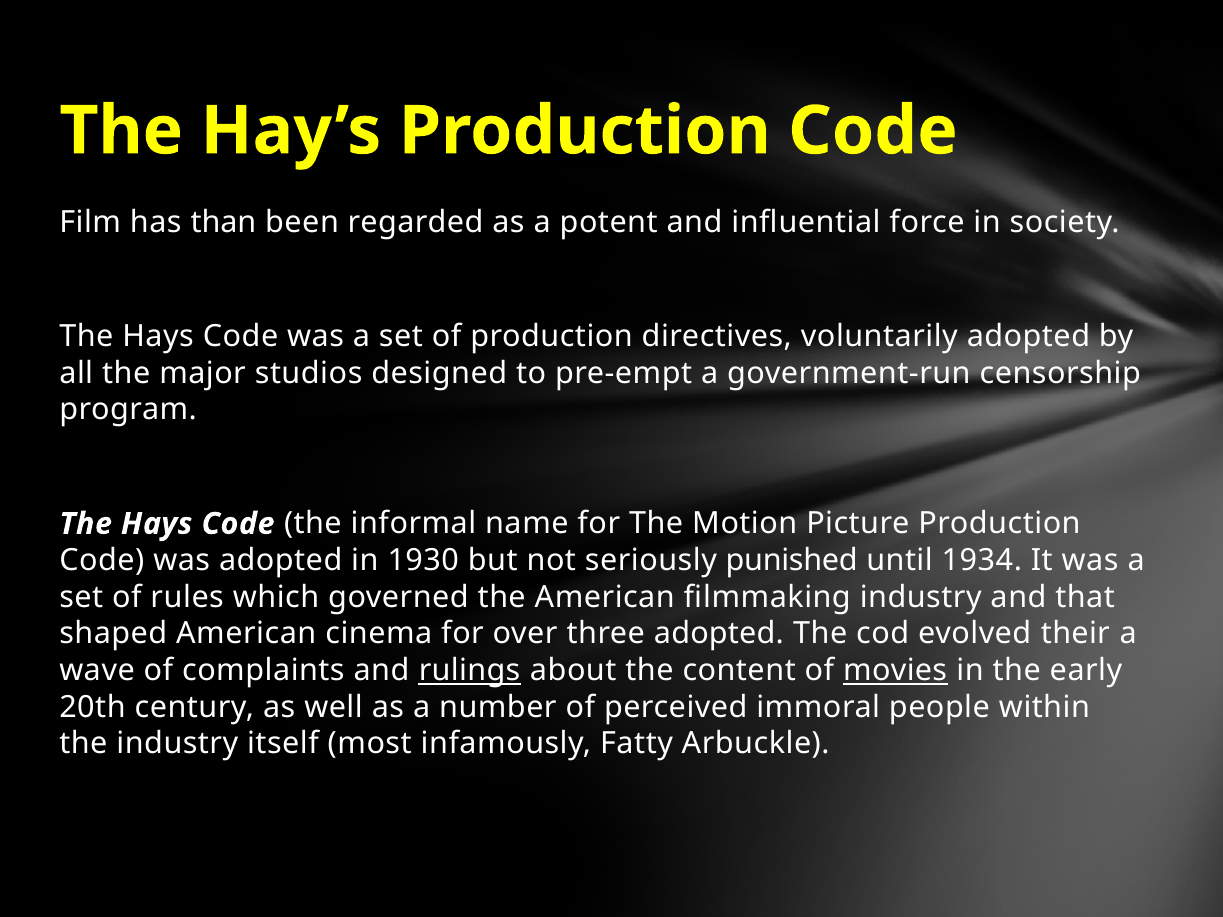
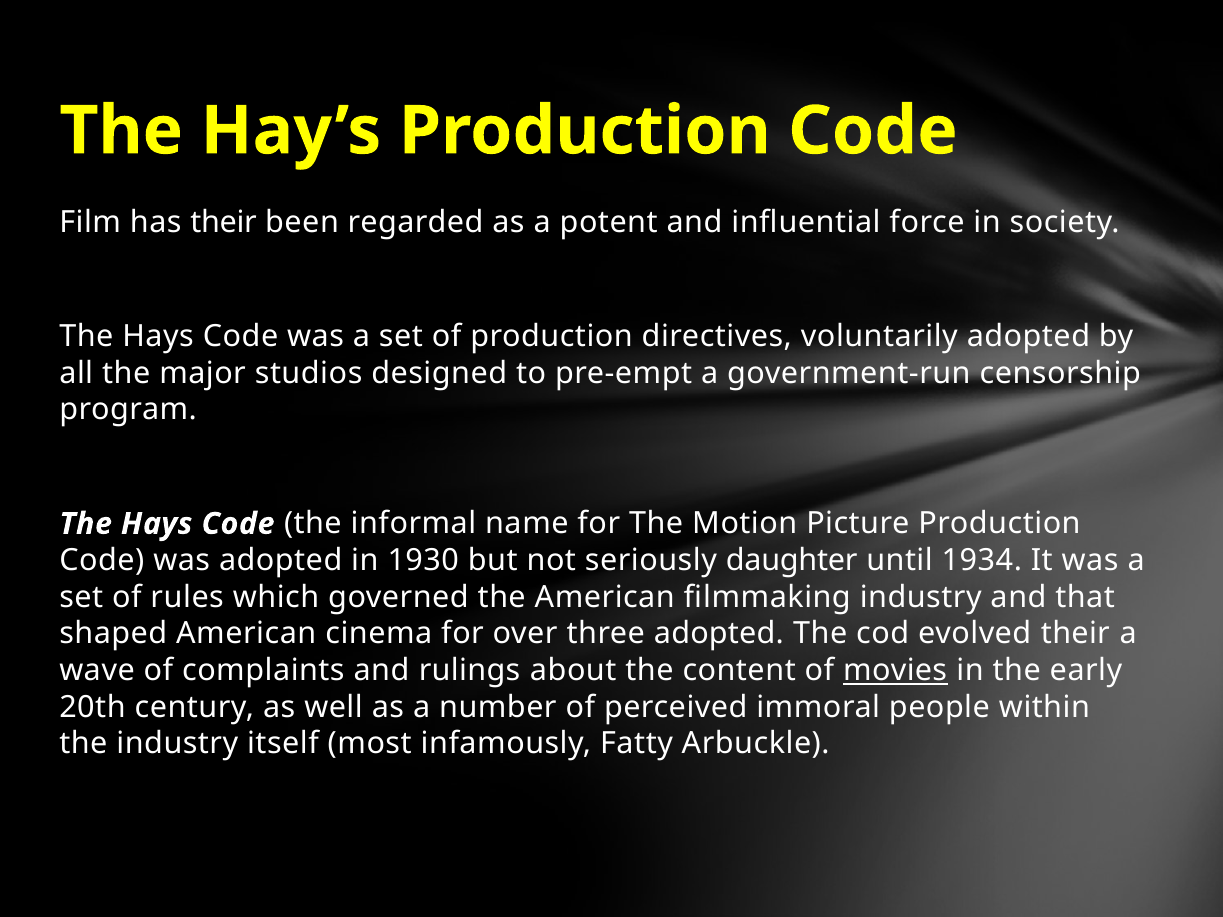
has than: than -> their
punished: punished -> daughter
rulings underline: present -> none
